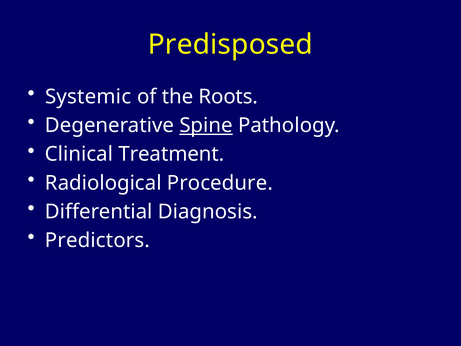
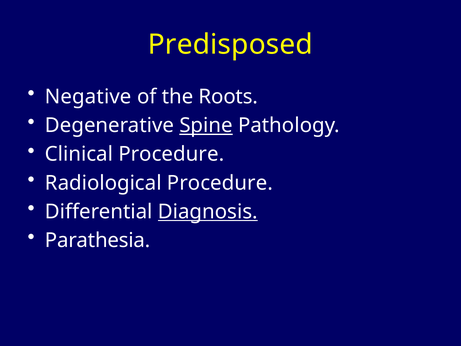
Systemic: Systemic -> Negative
Clinical Treatment: Treatment -> Procedure
Diagnosis underline: none -> present
Predictors: Predictors -> Parathesia
